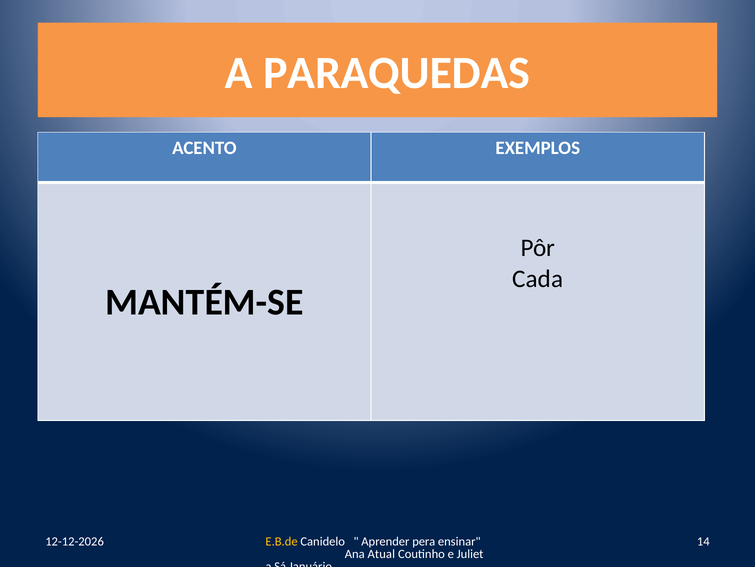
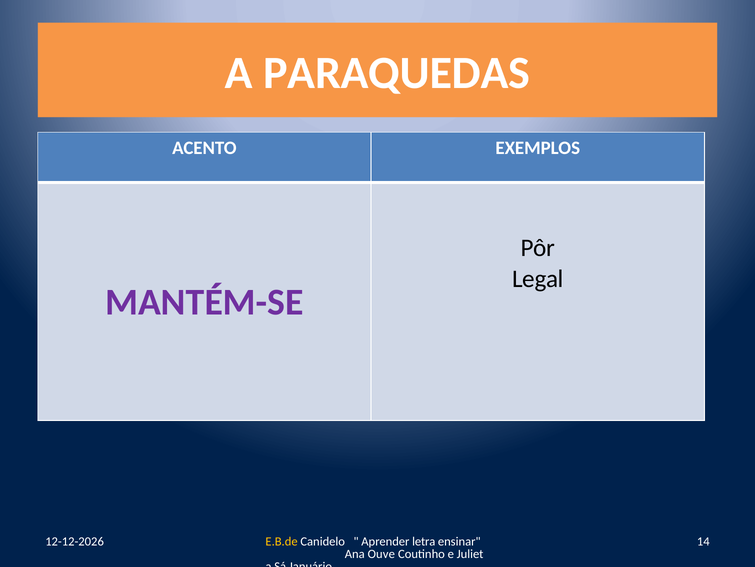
Cada: Cada -> Legal
MANTÉM-SE colour: black -> purple
pera: pera -> letra
Atual: Atual -> Ouve
